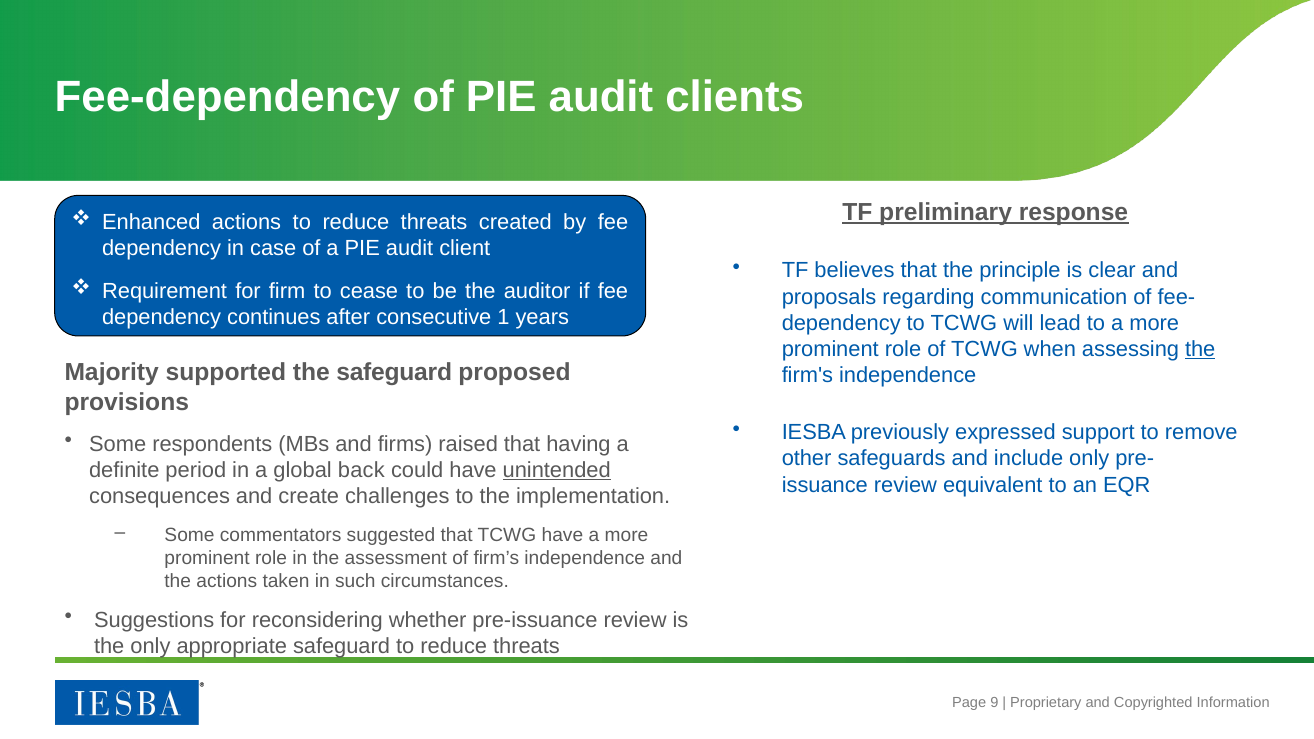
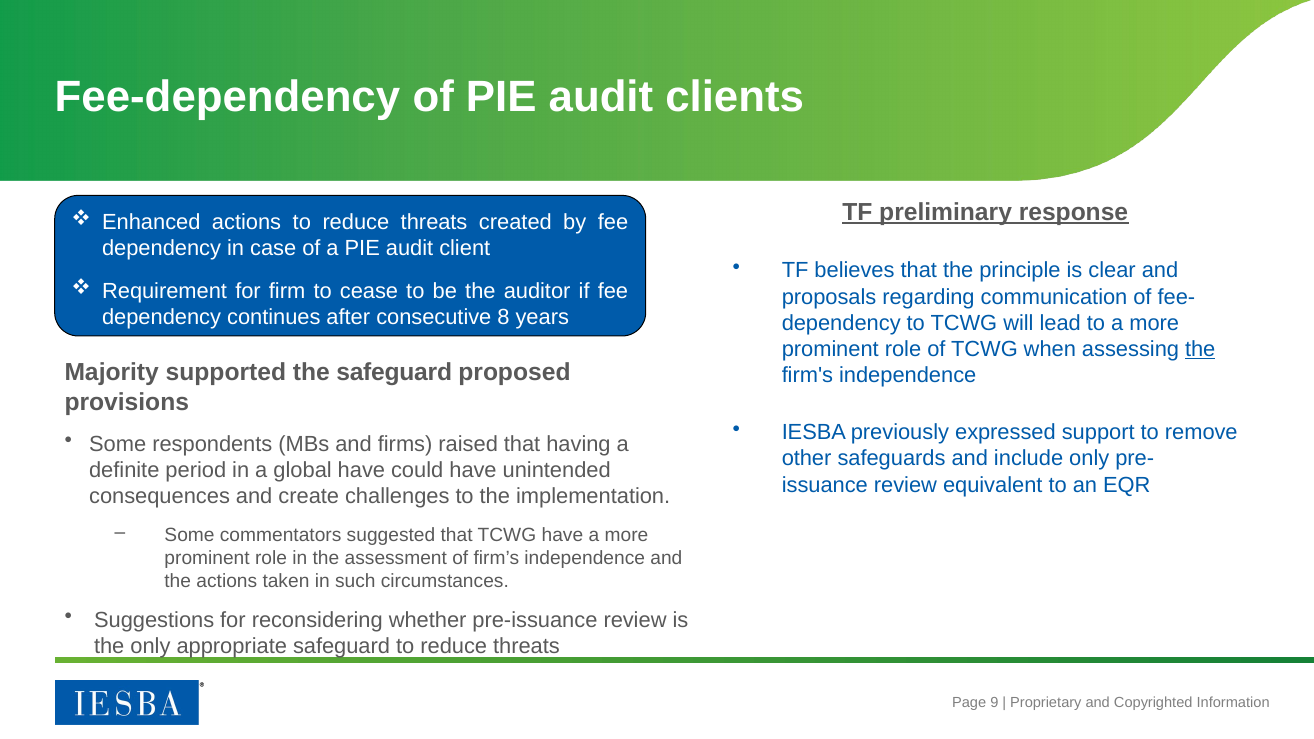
1: 1 -> 8
global back: back -> have
unintended underline: present -> none
